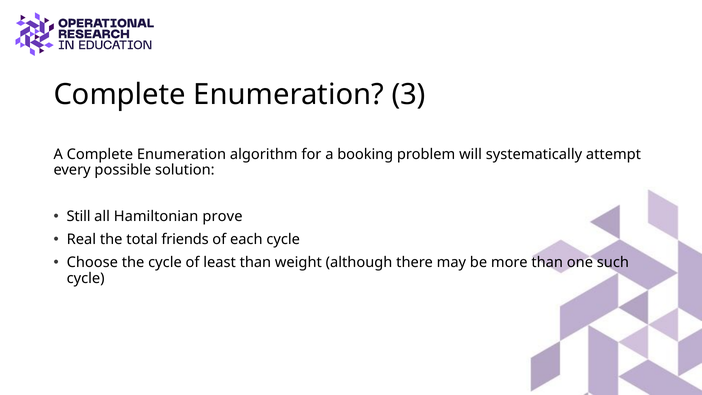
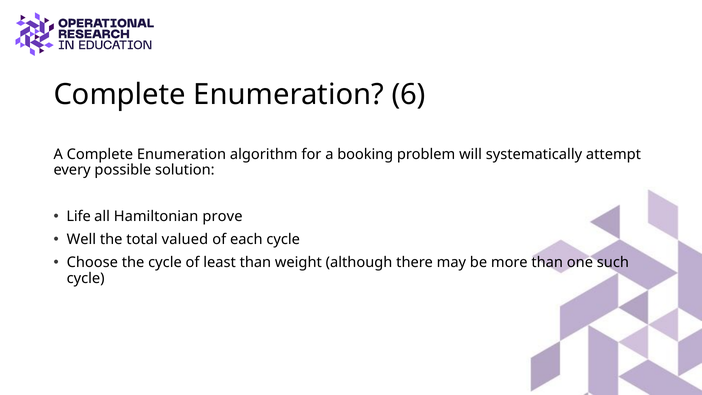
3: 3 -> 6
Still: Still -> Life
Real: Real -> Well
friends: friends -> valued
